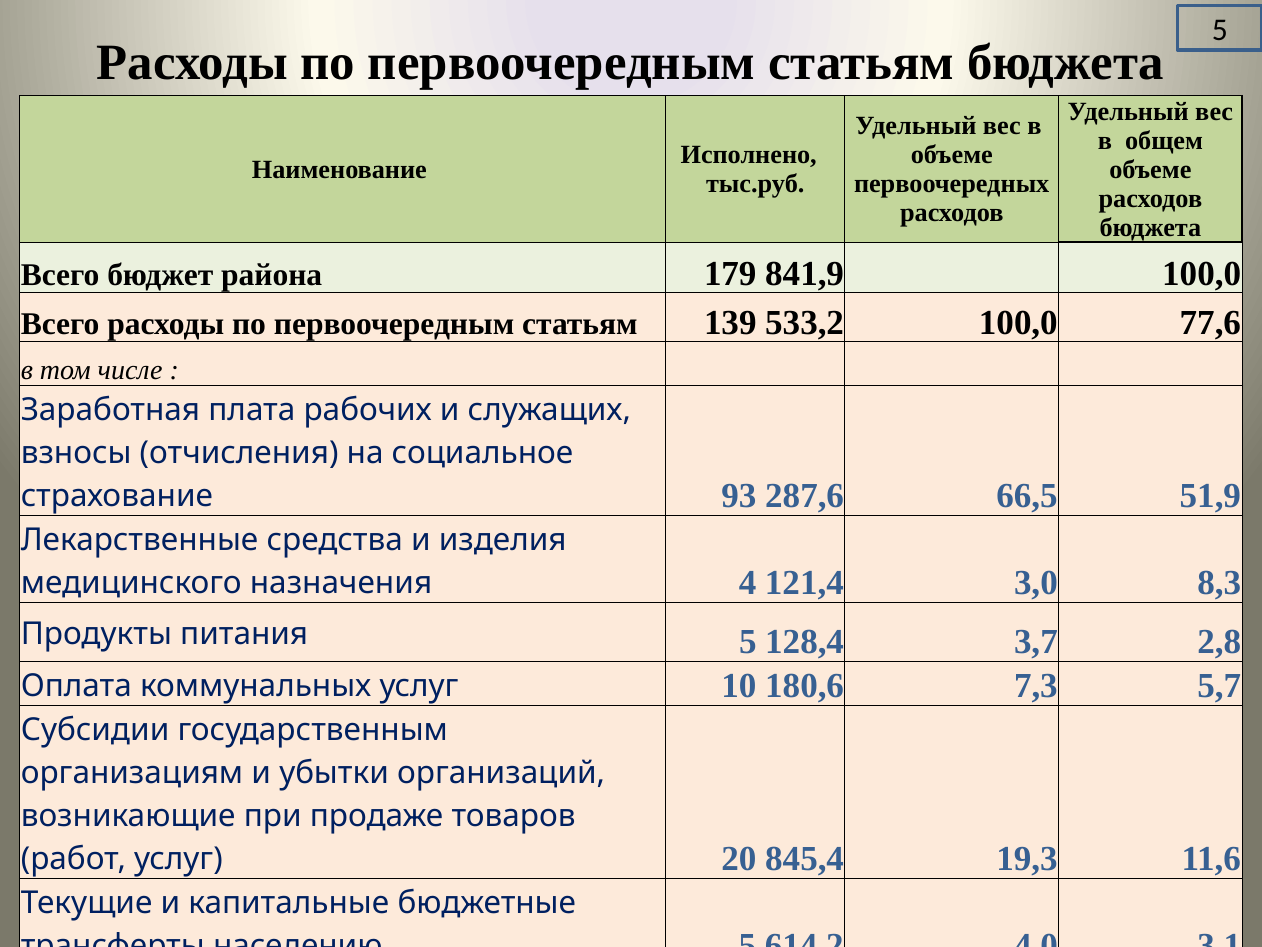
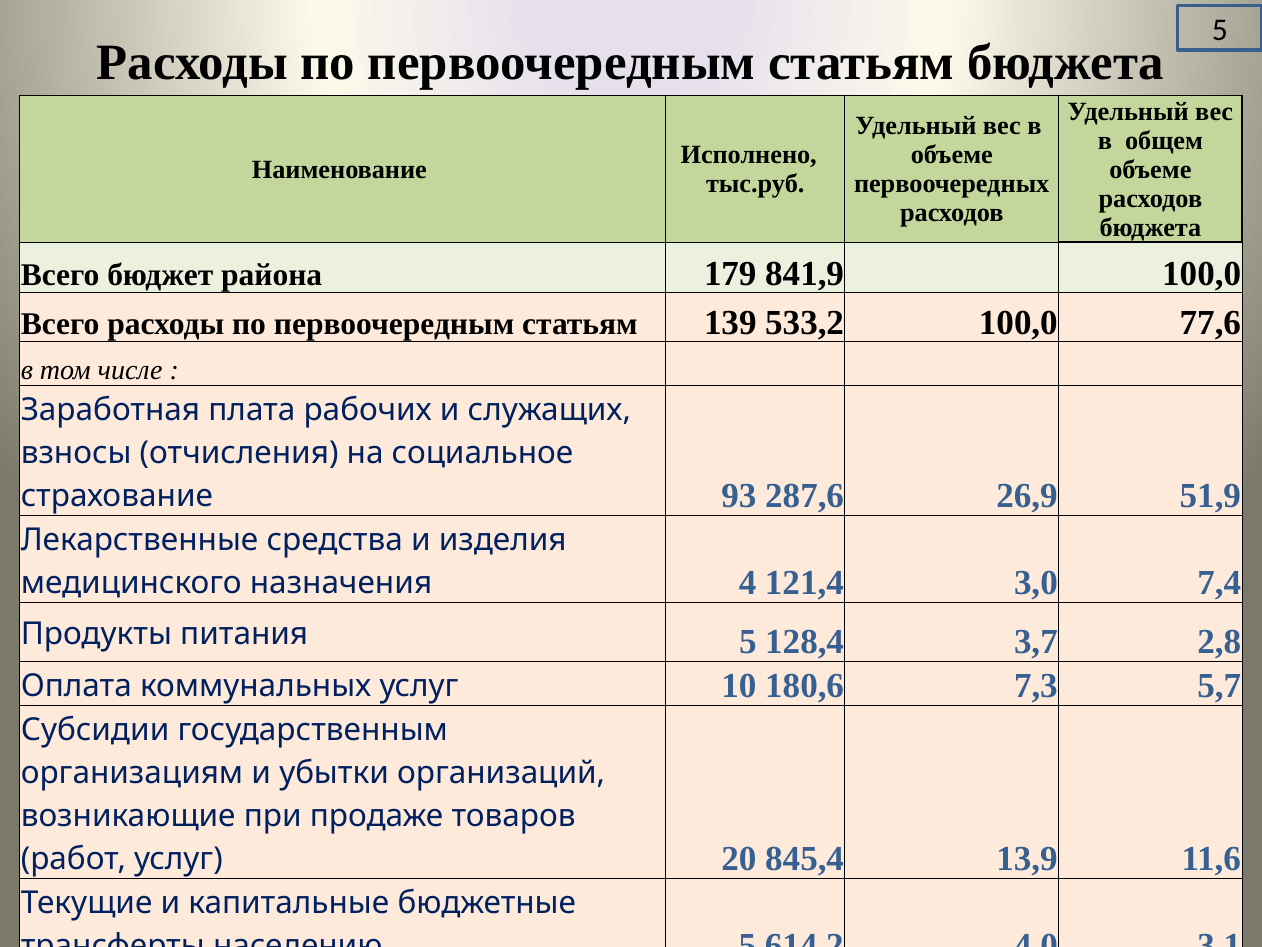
66,5: 66,5 -> 26,9
8,3: 8,3 -> 7,4
19,3: 19,3 -> 13,9
